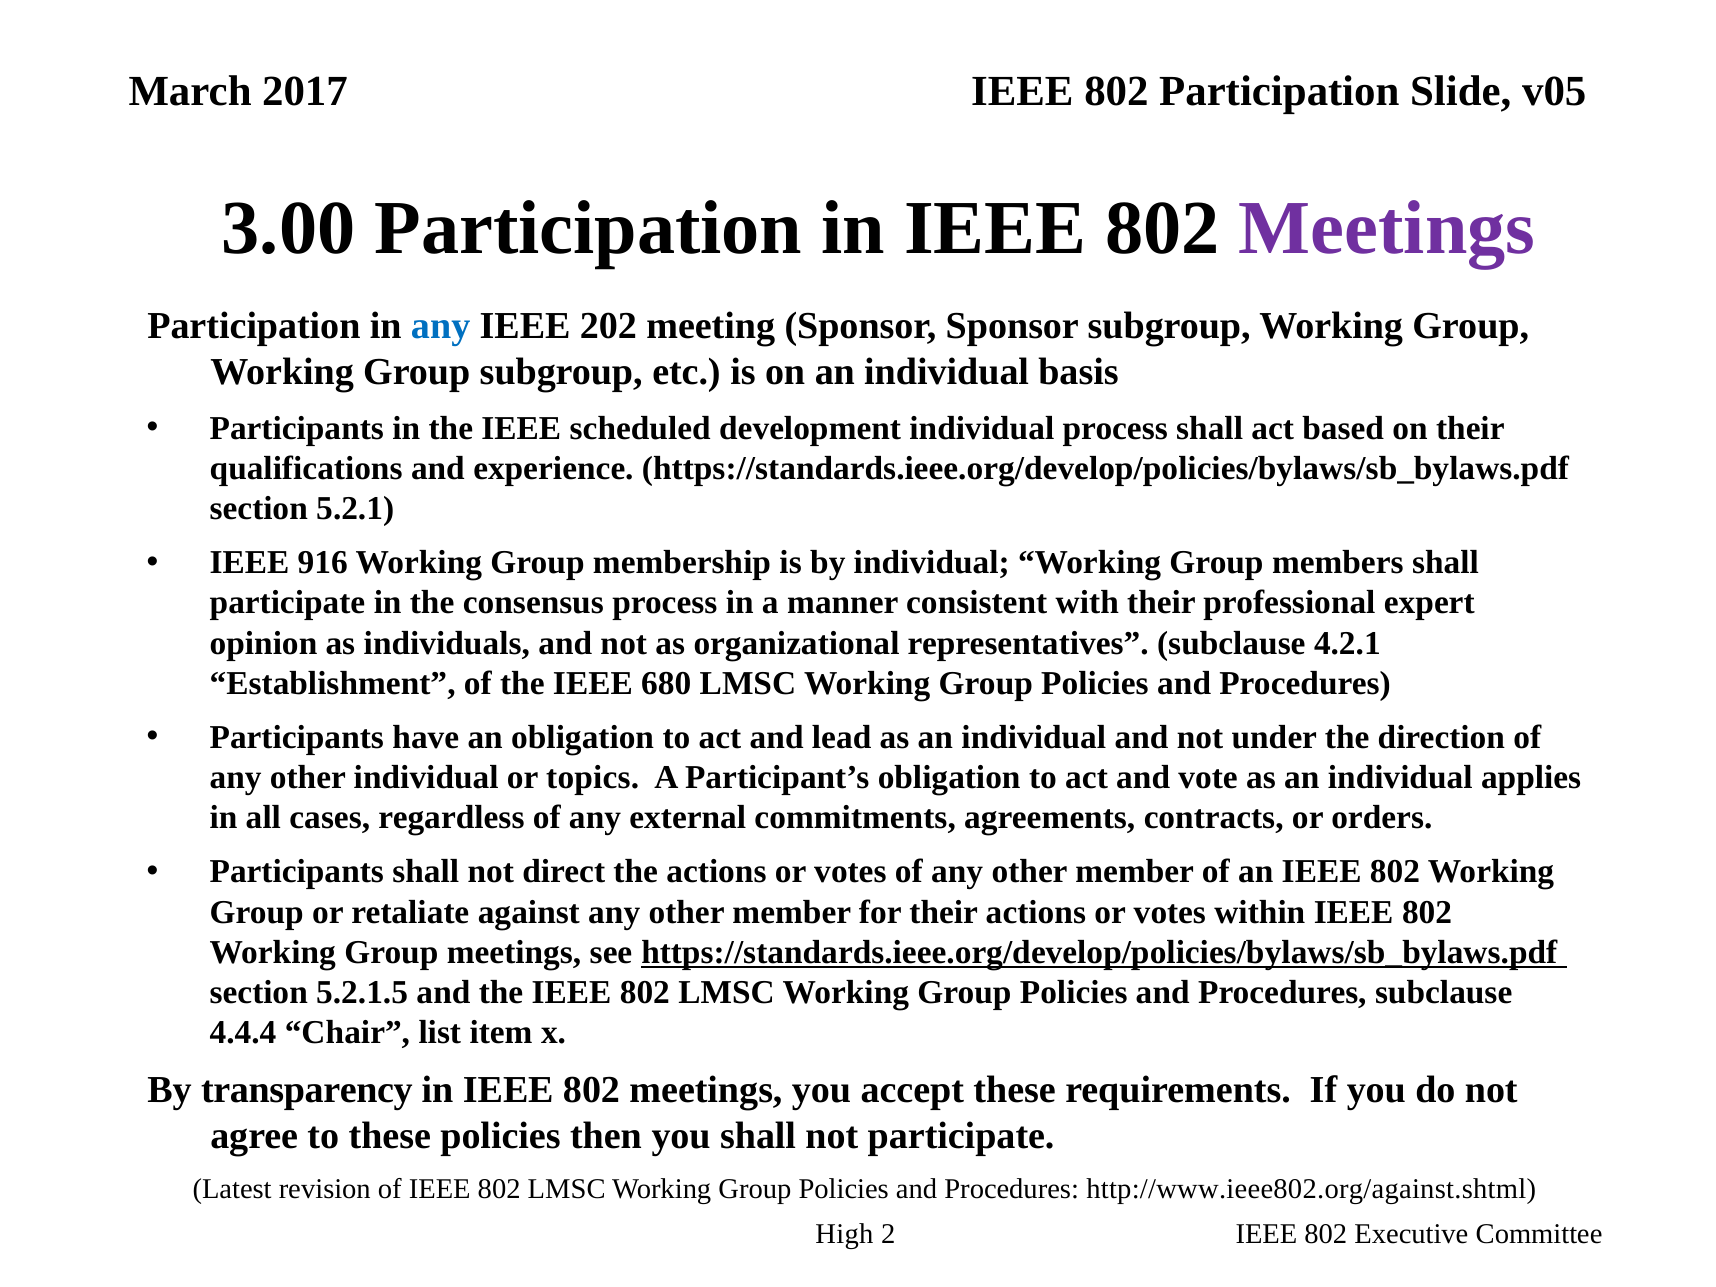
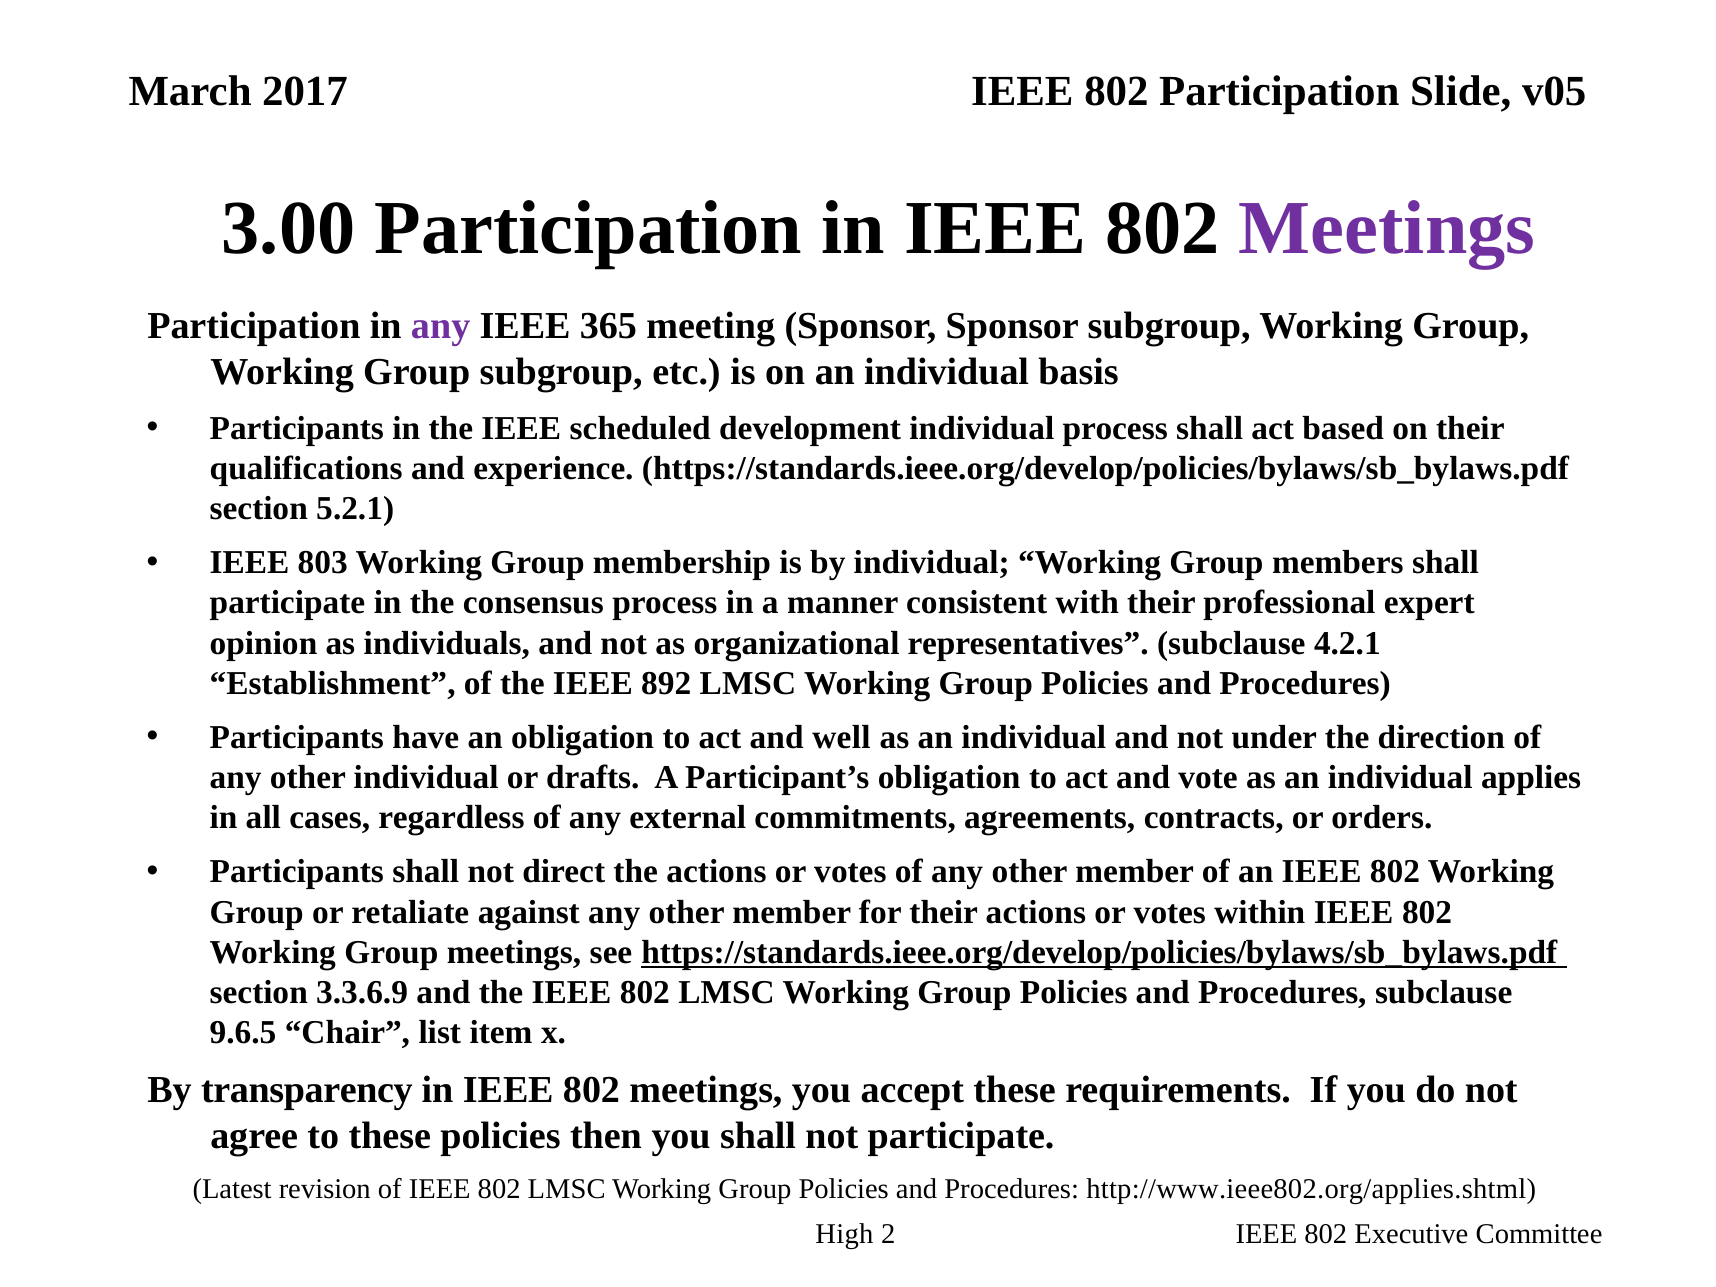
any at (441, 326) colour: blue -> purple
202: 202 -> 365
916: 916 -> 803
680: 680 -> 892
lead: lead -> well
topics: topics -> drafts
5.2.1.5: 5.2.1.5 -> 3.3.6.9
4.4.4: 4.4.4 -> 9.6.5
http://www.ieee802.org/against.shtml: http://www.ieee802.org/against.shtml -> http://www.ieee802.org/applies.shtml
